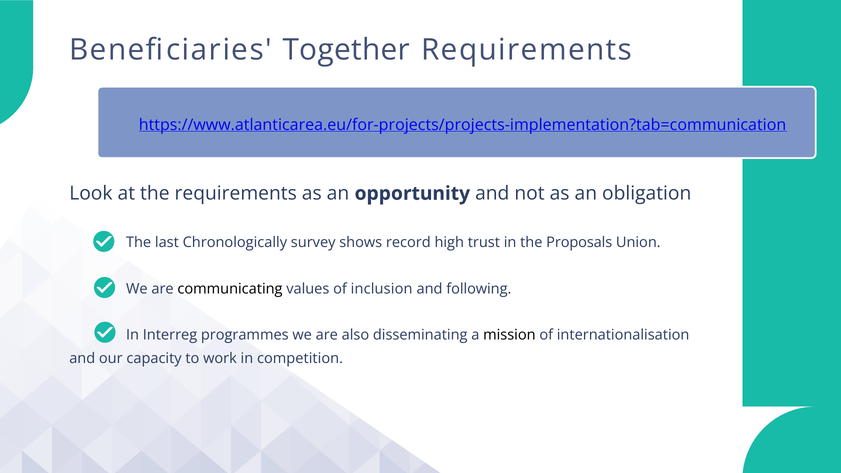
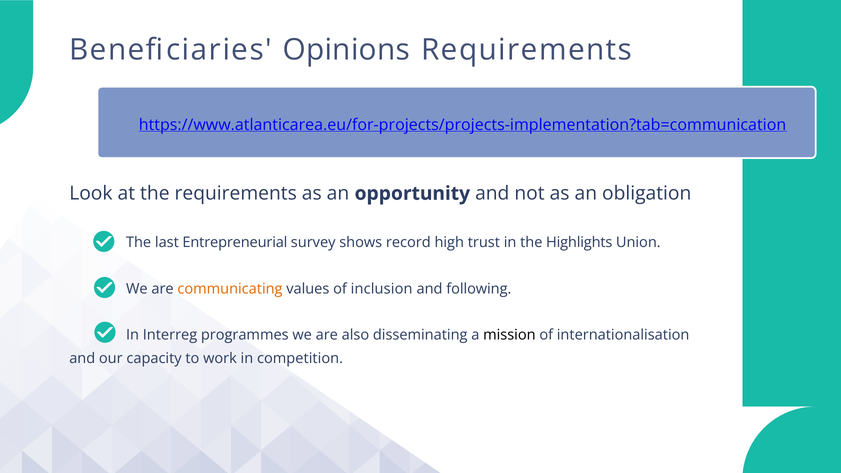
Together: Together -> Opinions
Chronologically: Chronologically -> Entrepreneurial
Proposals: Proposals -> Highlights
communicating colour: black -> orange
